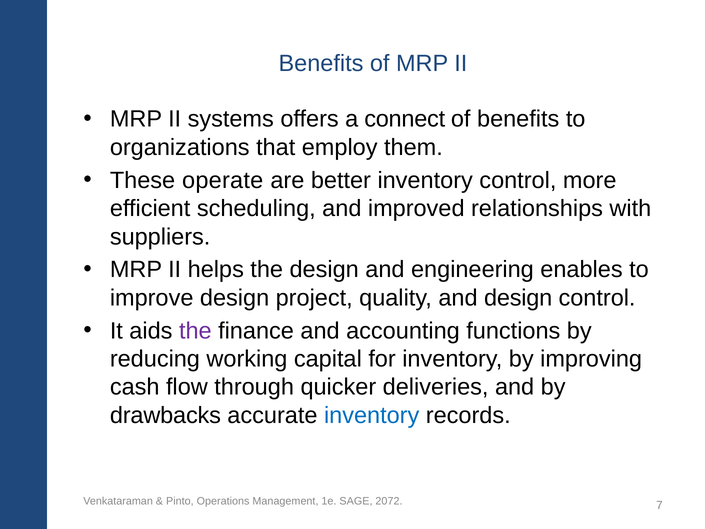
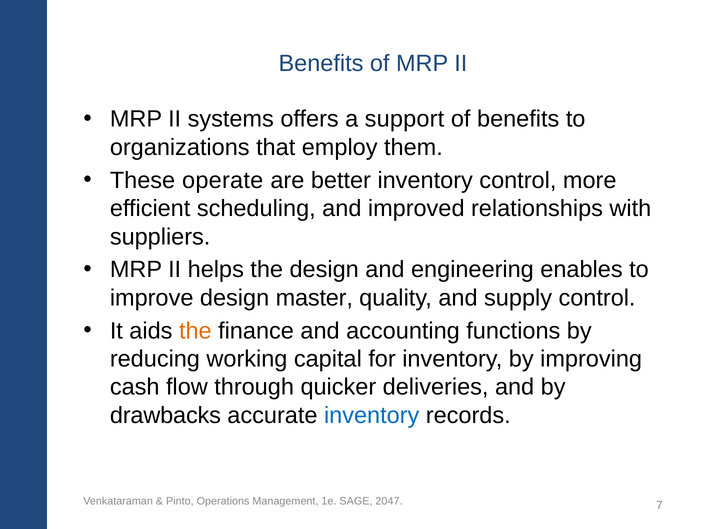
connect: connect -> support
project: project -> master
and design: design -> supply
the at (195, 331) colour: purple -> orange
2072: 2072 -> 2047
